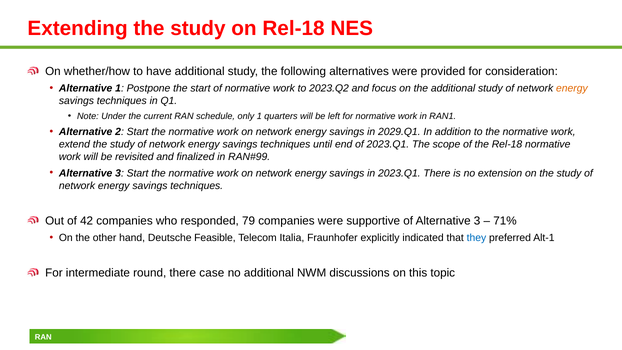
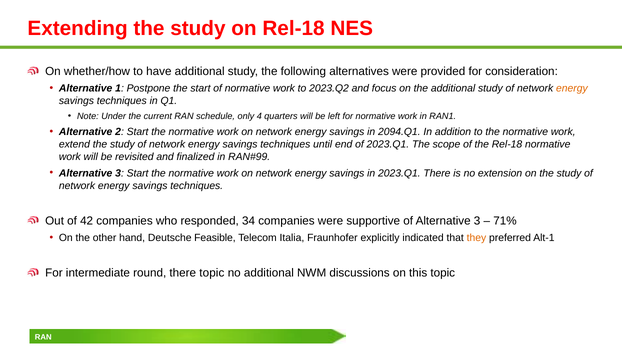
only 1: 1 -> 4
2029.Q1: 2029.Q1 -> 2094.Q1
79: 79 -> 34
they colour: blue -> orange
there case: case -> topic
